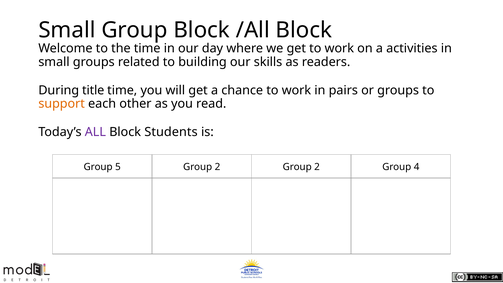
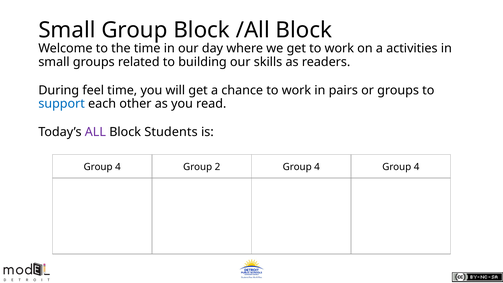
title: title -> feel
support colour: orange -> blue
5 at (118, 167): 5 -> 4
2 Group 2: 2 -> 4
